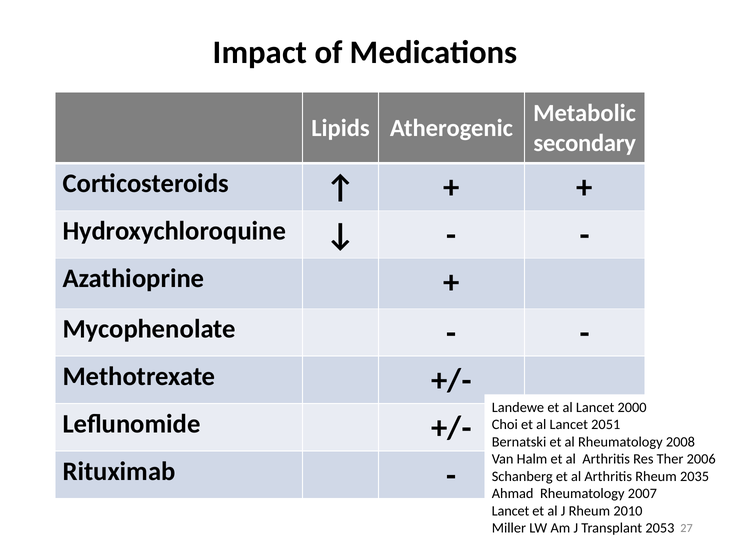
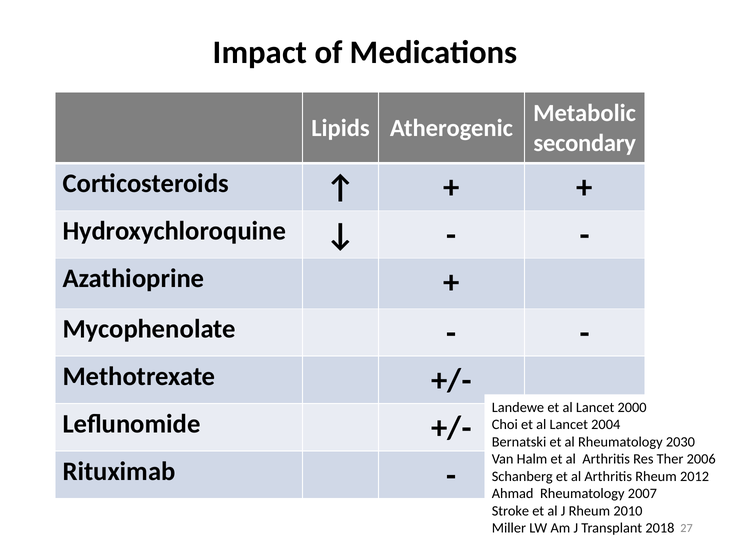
2051: 2051 -> 2004
2008: 2008 -> 2030
2035: 2035 -> 2012
Lancet at (510, 511): Lancet -> Stroke
2053: 2053 -> 2018
